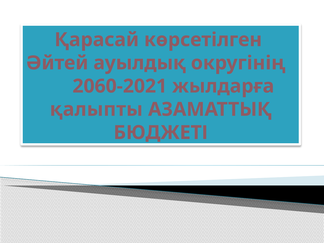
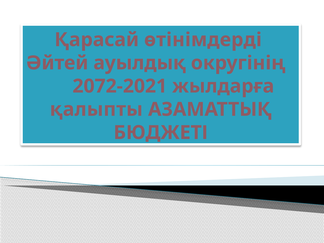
көрсетілген: көрсетілген -> өтінімдерді
2060-2021: 2060-2021 -> 2072-2021
